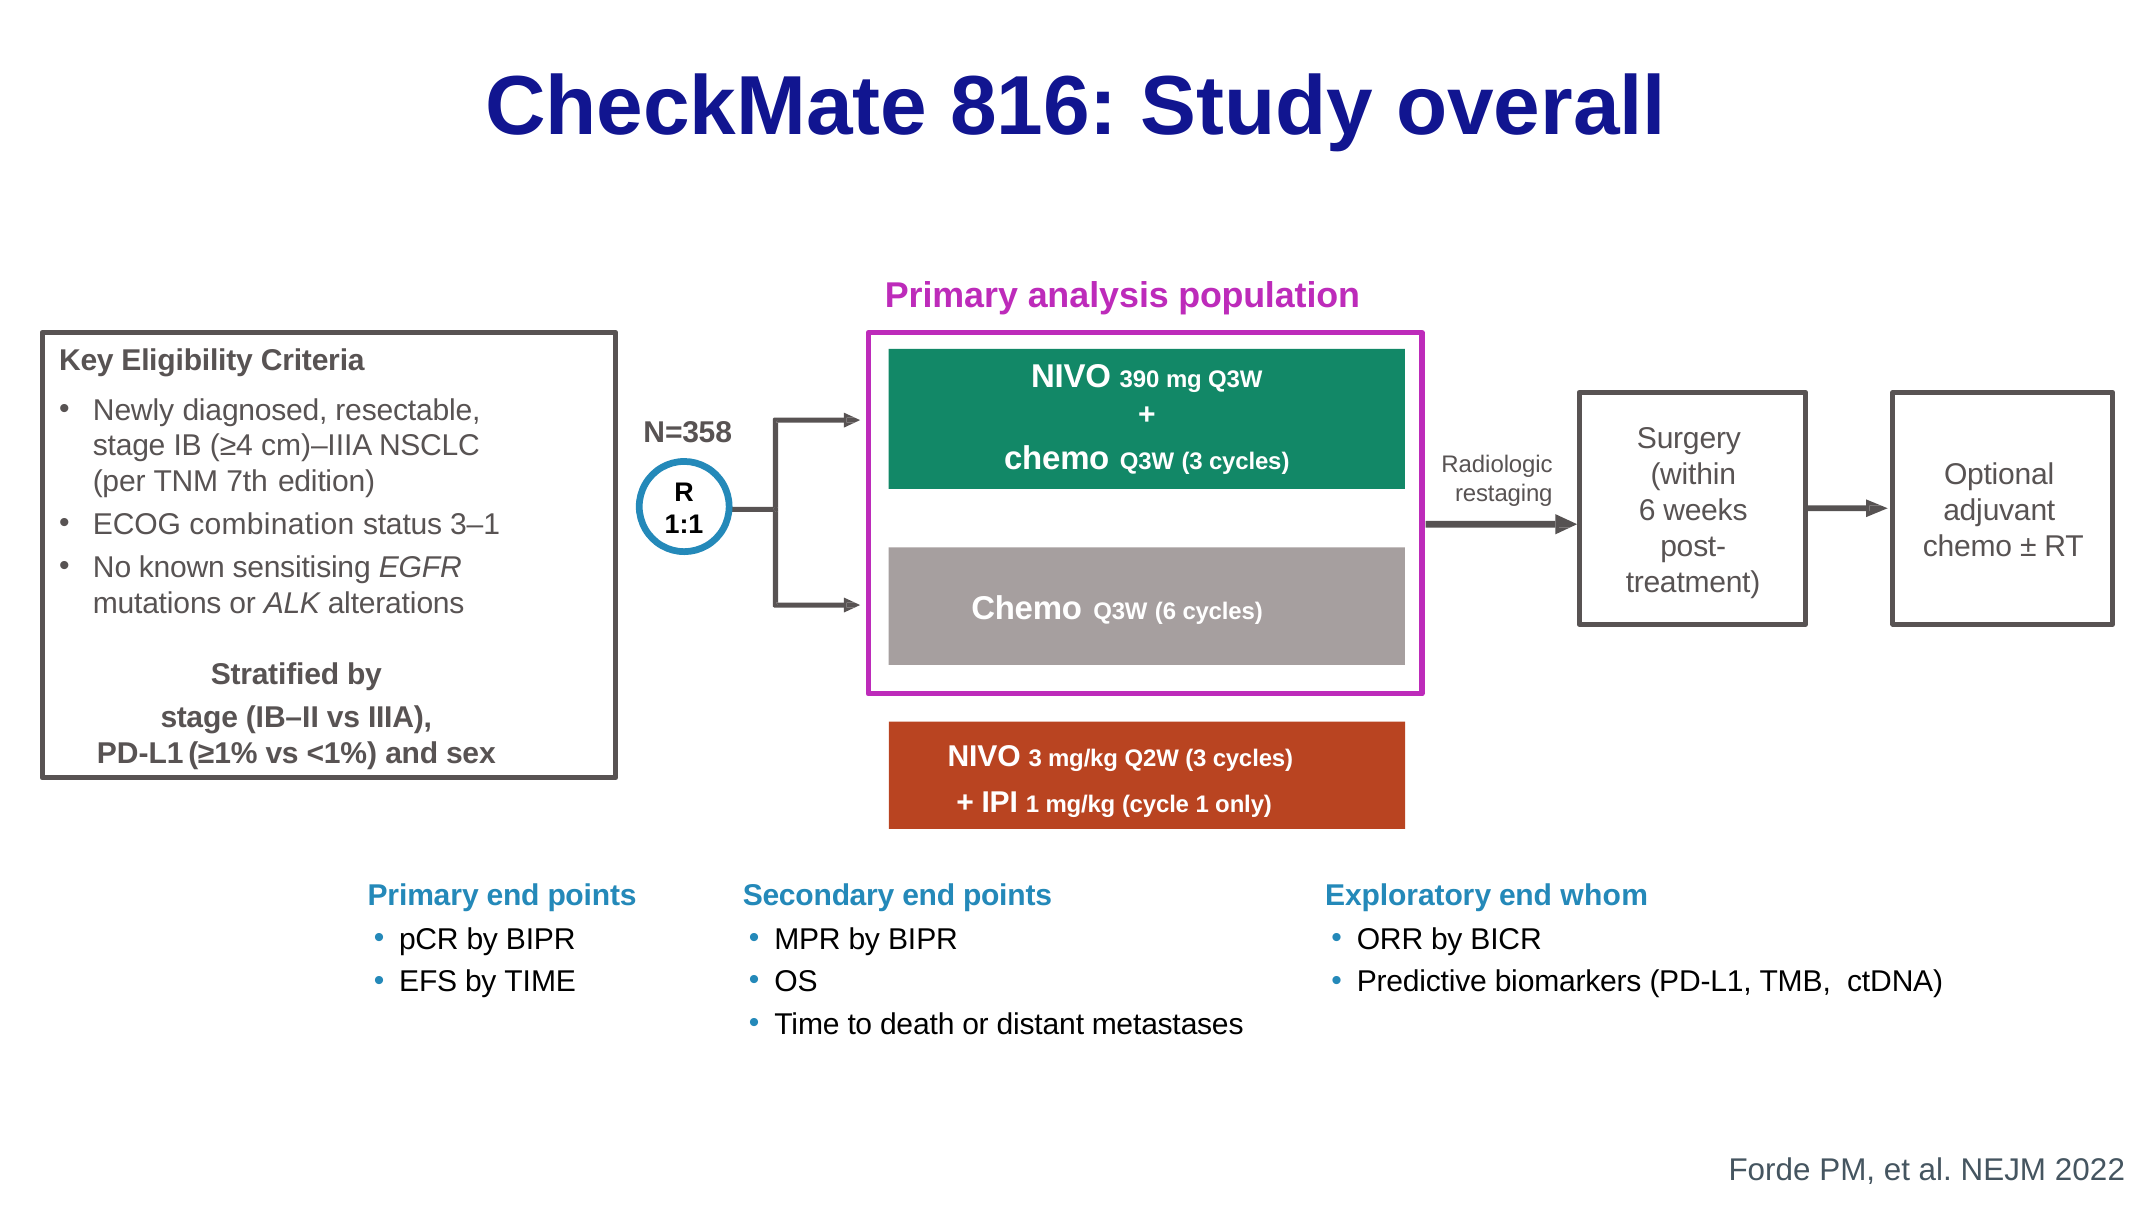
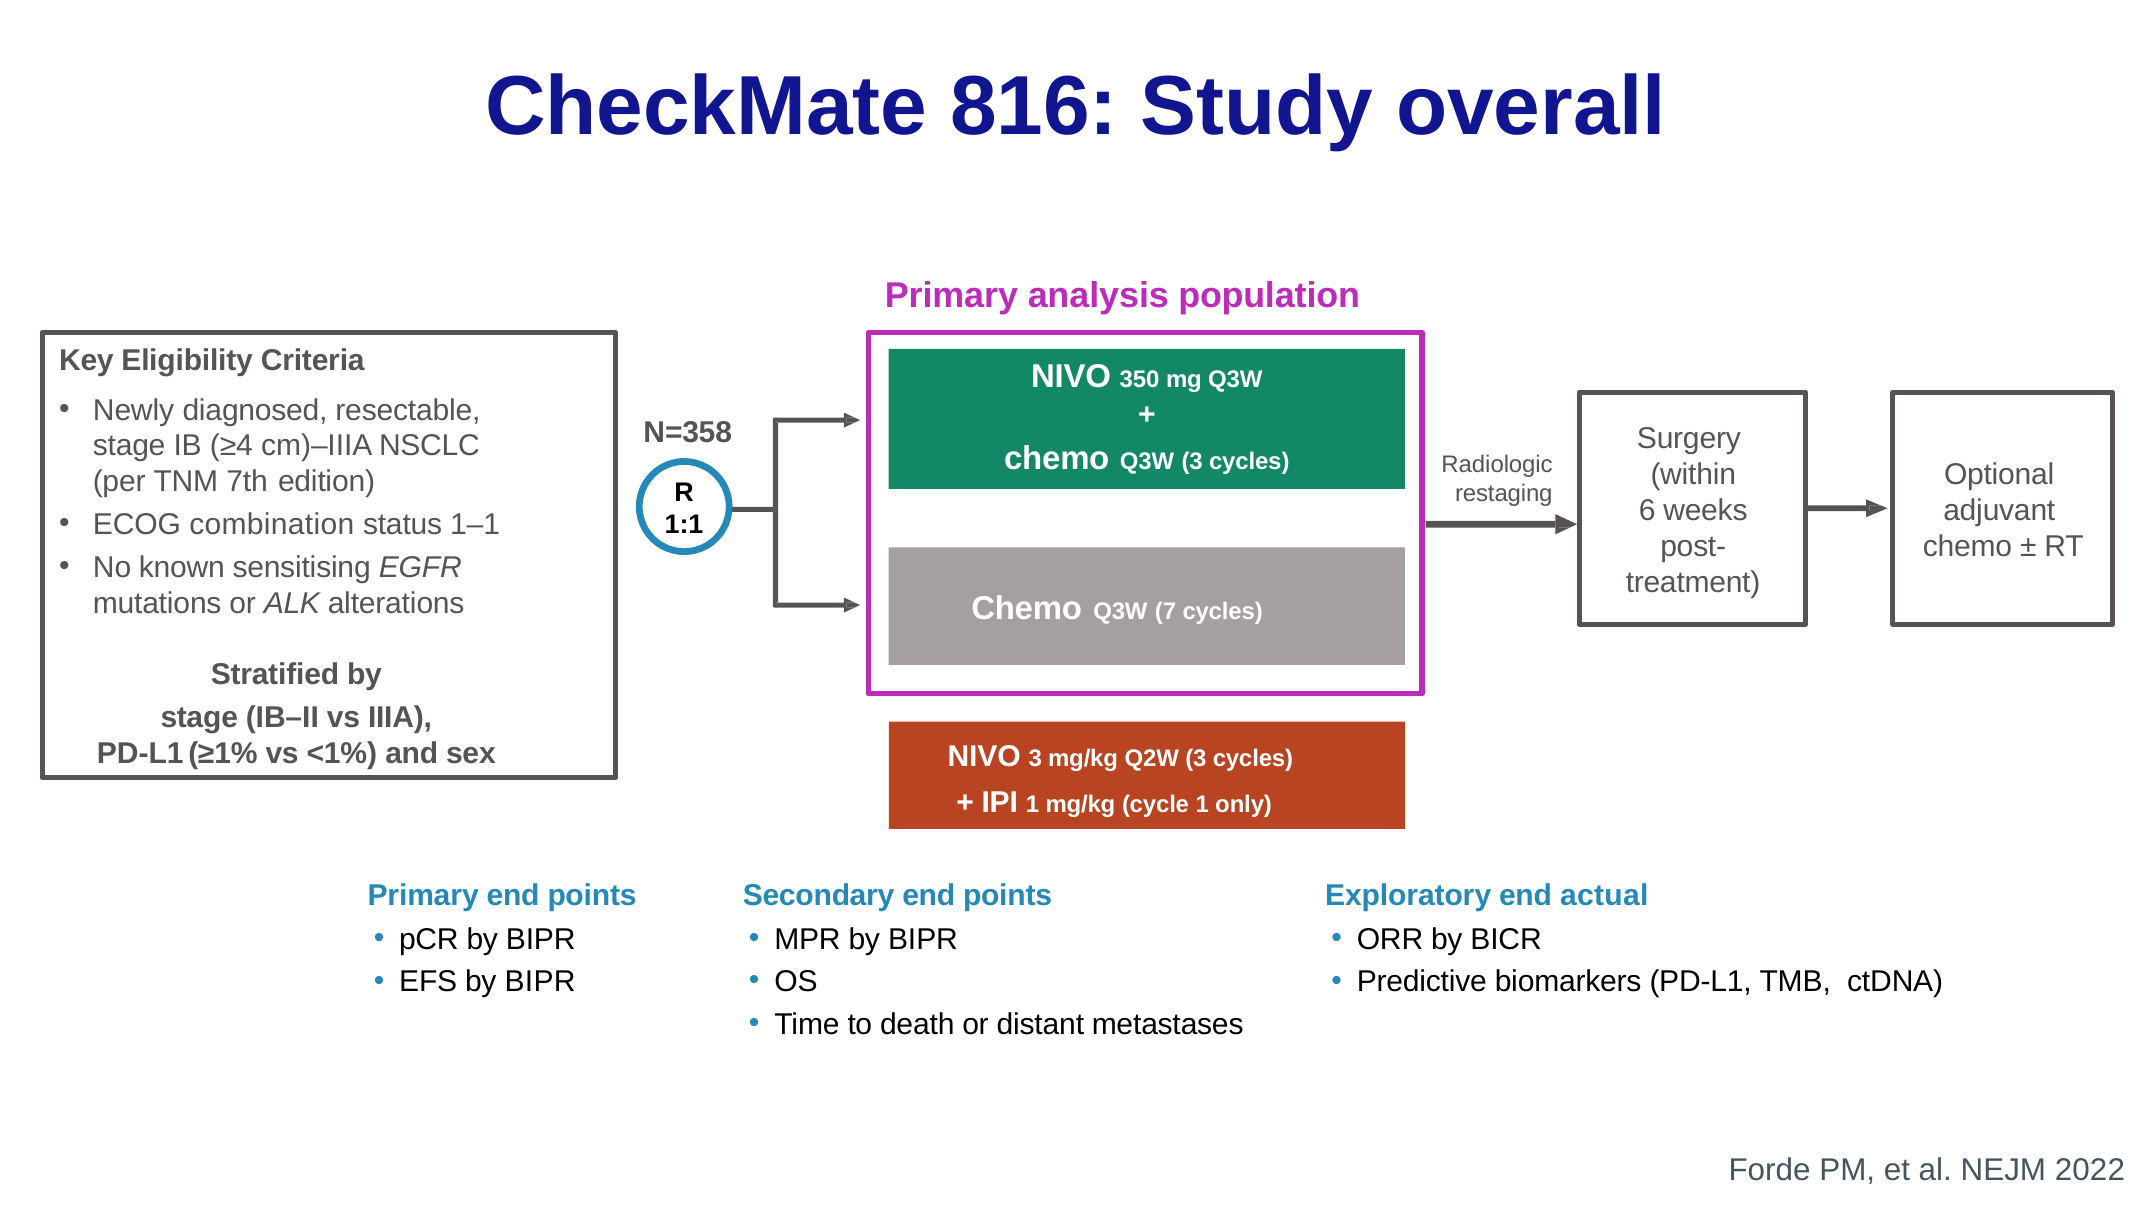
390: 390 -> 350
3–1: 3–1 -> 1–1
Q3W 6: 6 -> 7
whom: whom -> actual
EFS by TIME: TIME -> BIPR
